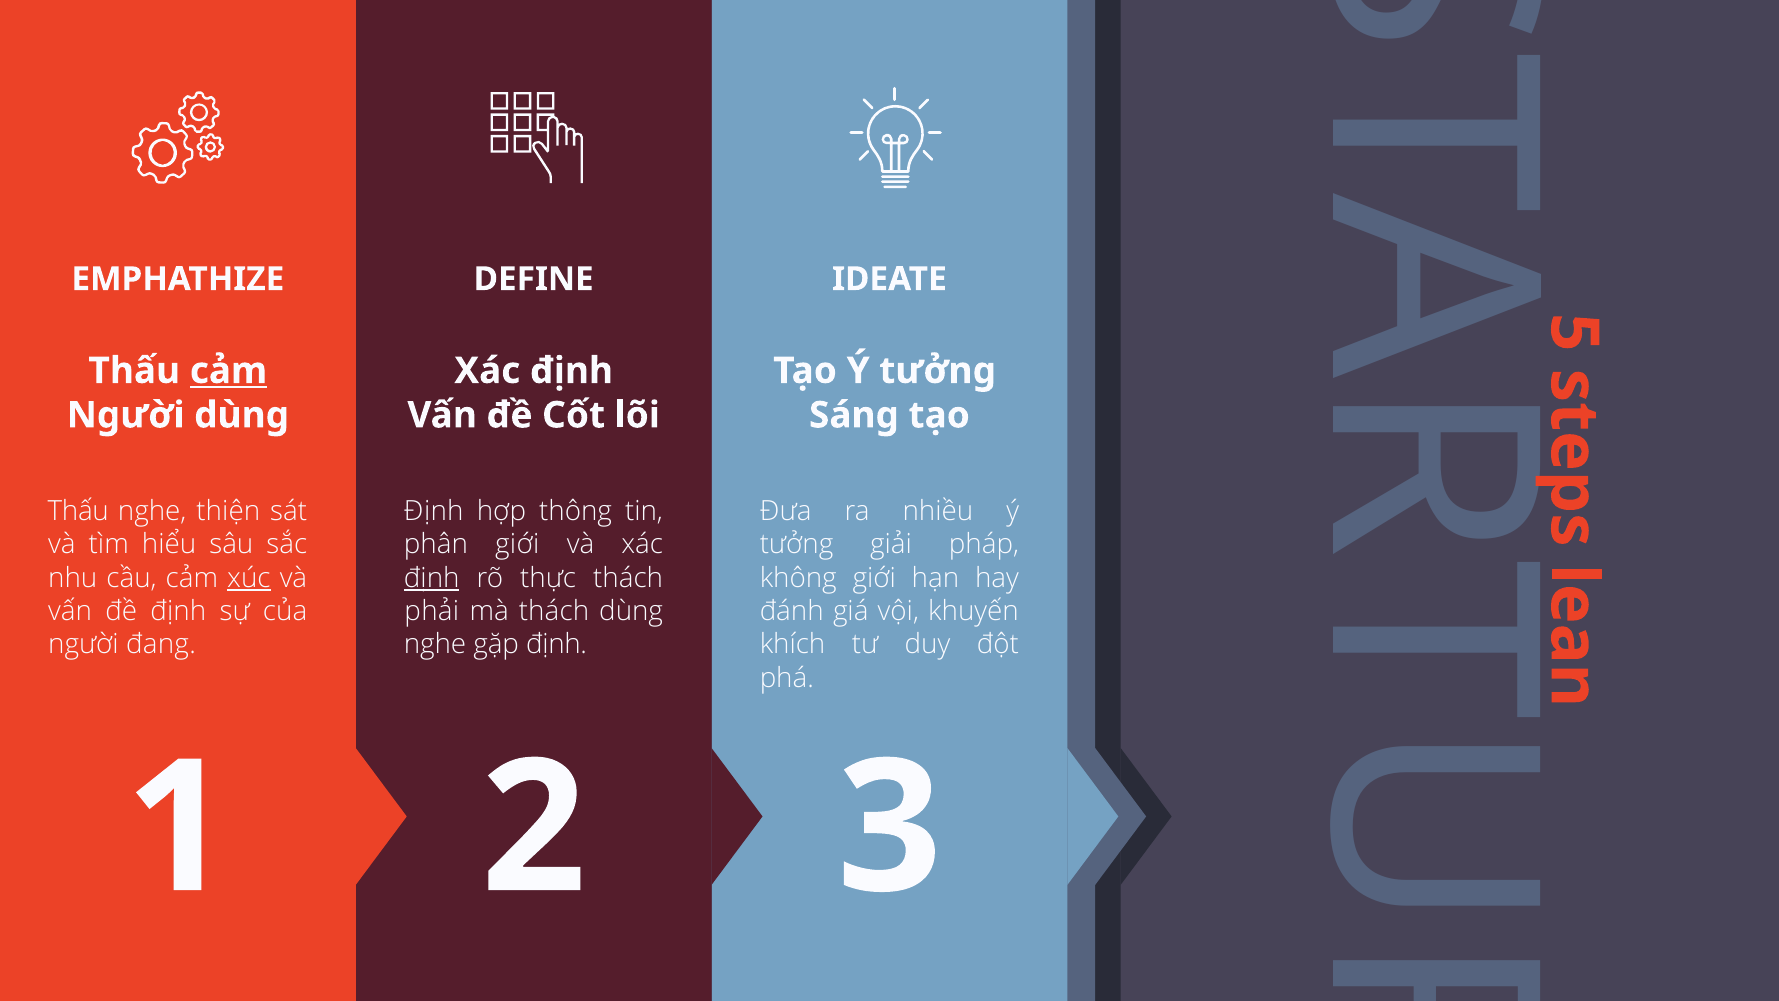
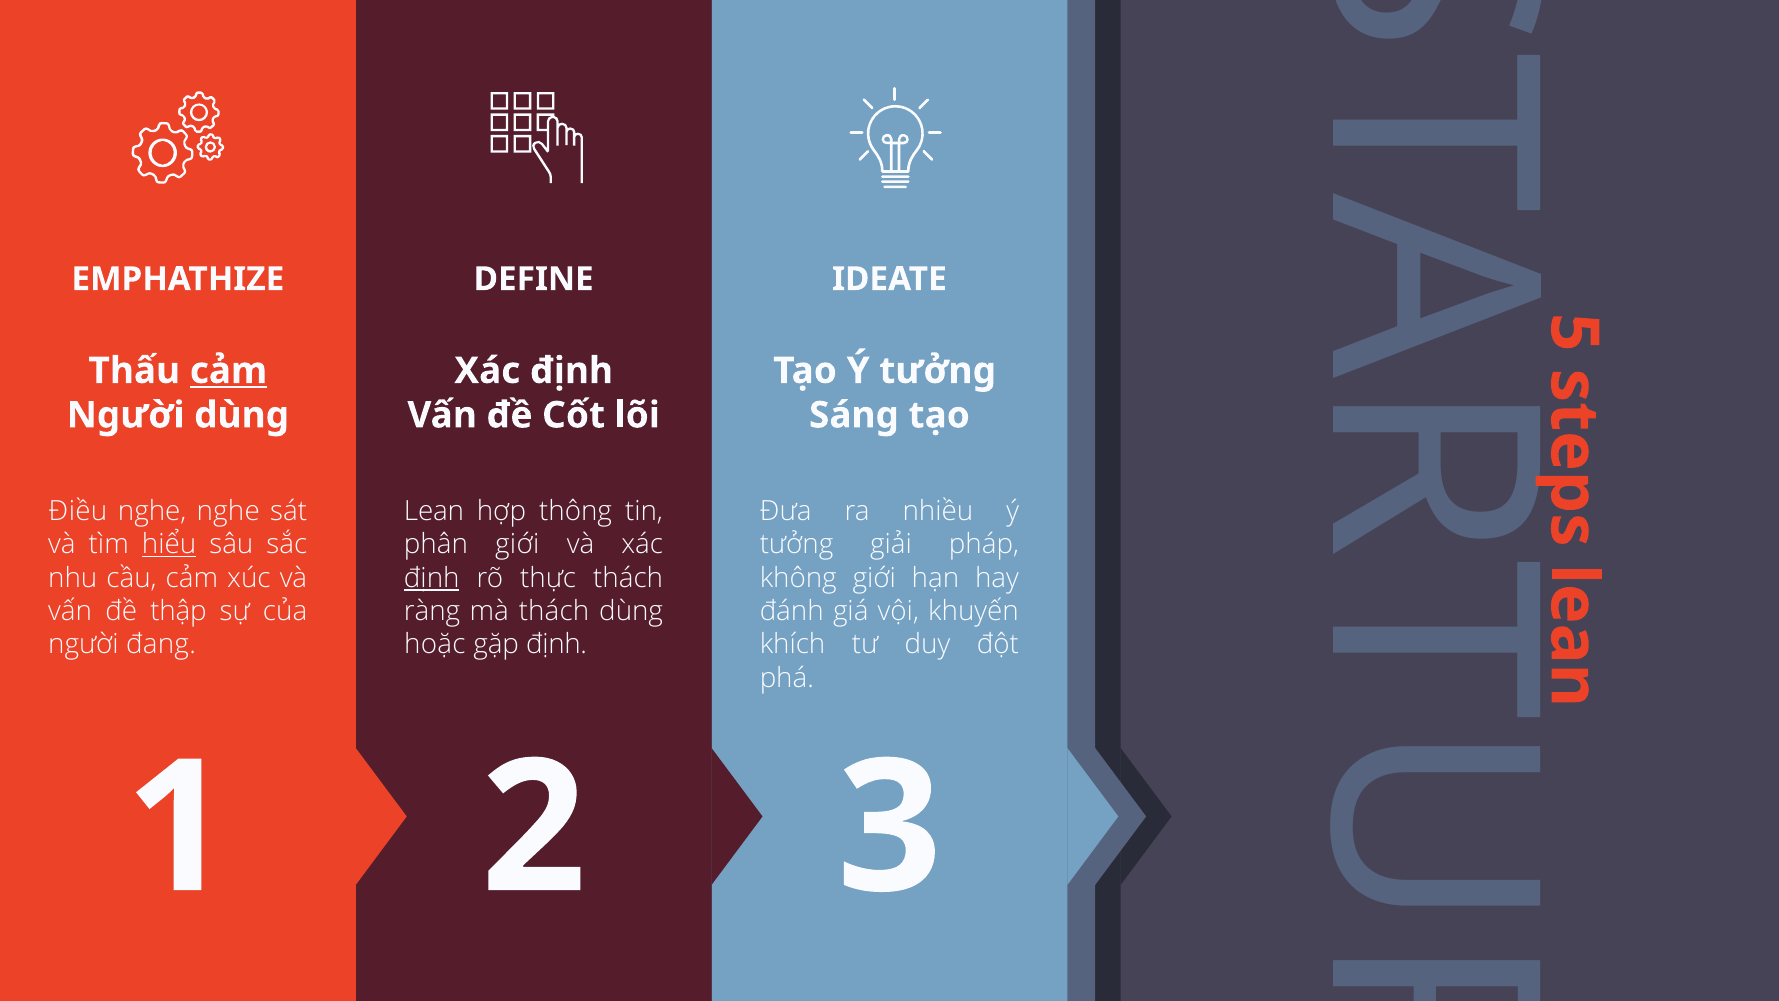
Thấu at (78, 511): Thấu -> Điều
nghe thiện: thiện -> nghe
Định at (434, 511): Định -> Lean
hiểu underline: none -> present
xúc underline: present -> none
đề định: định -> thập
phải: phải -> ràng
nghe at (435, 645): nghe -> hoặc
